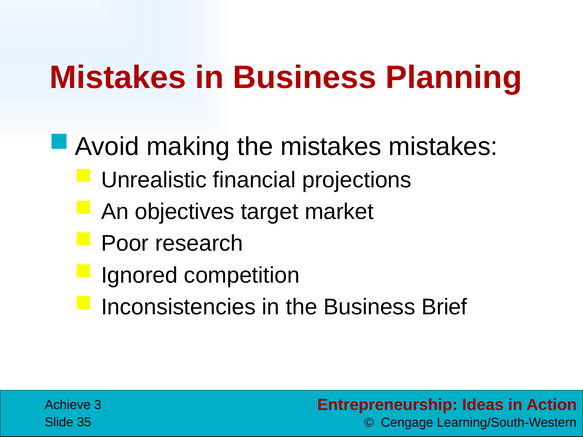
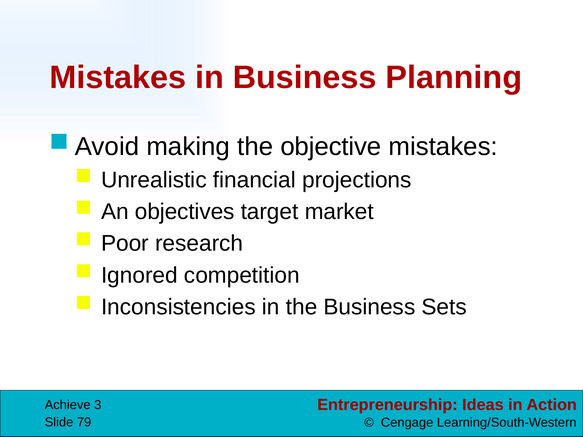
the mistakes: mistakes -> objective
Brief: Brief -> Sets
35: 35 -> 79
